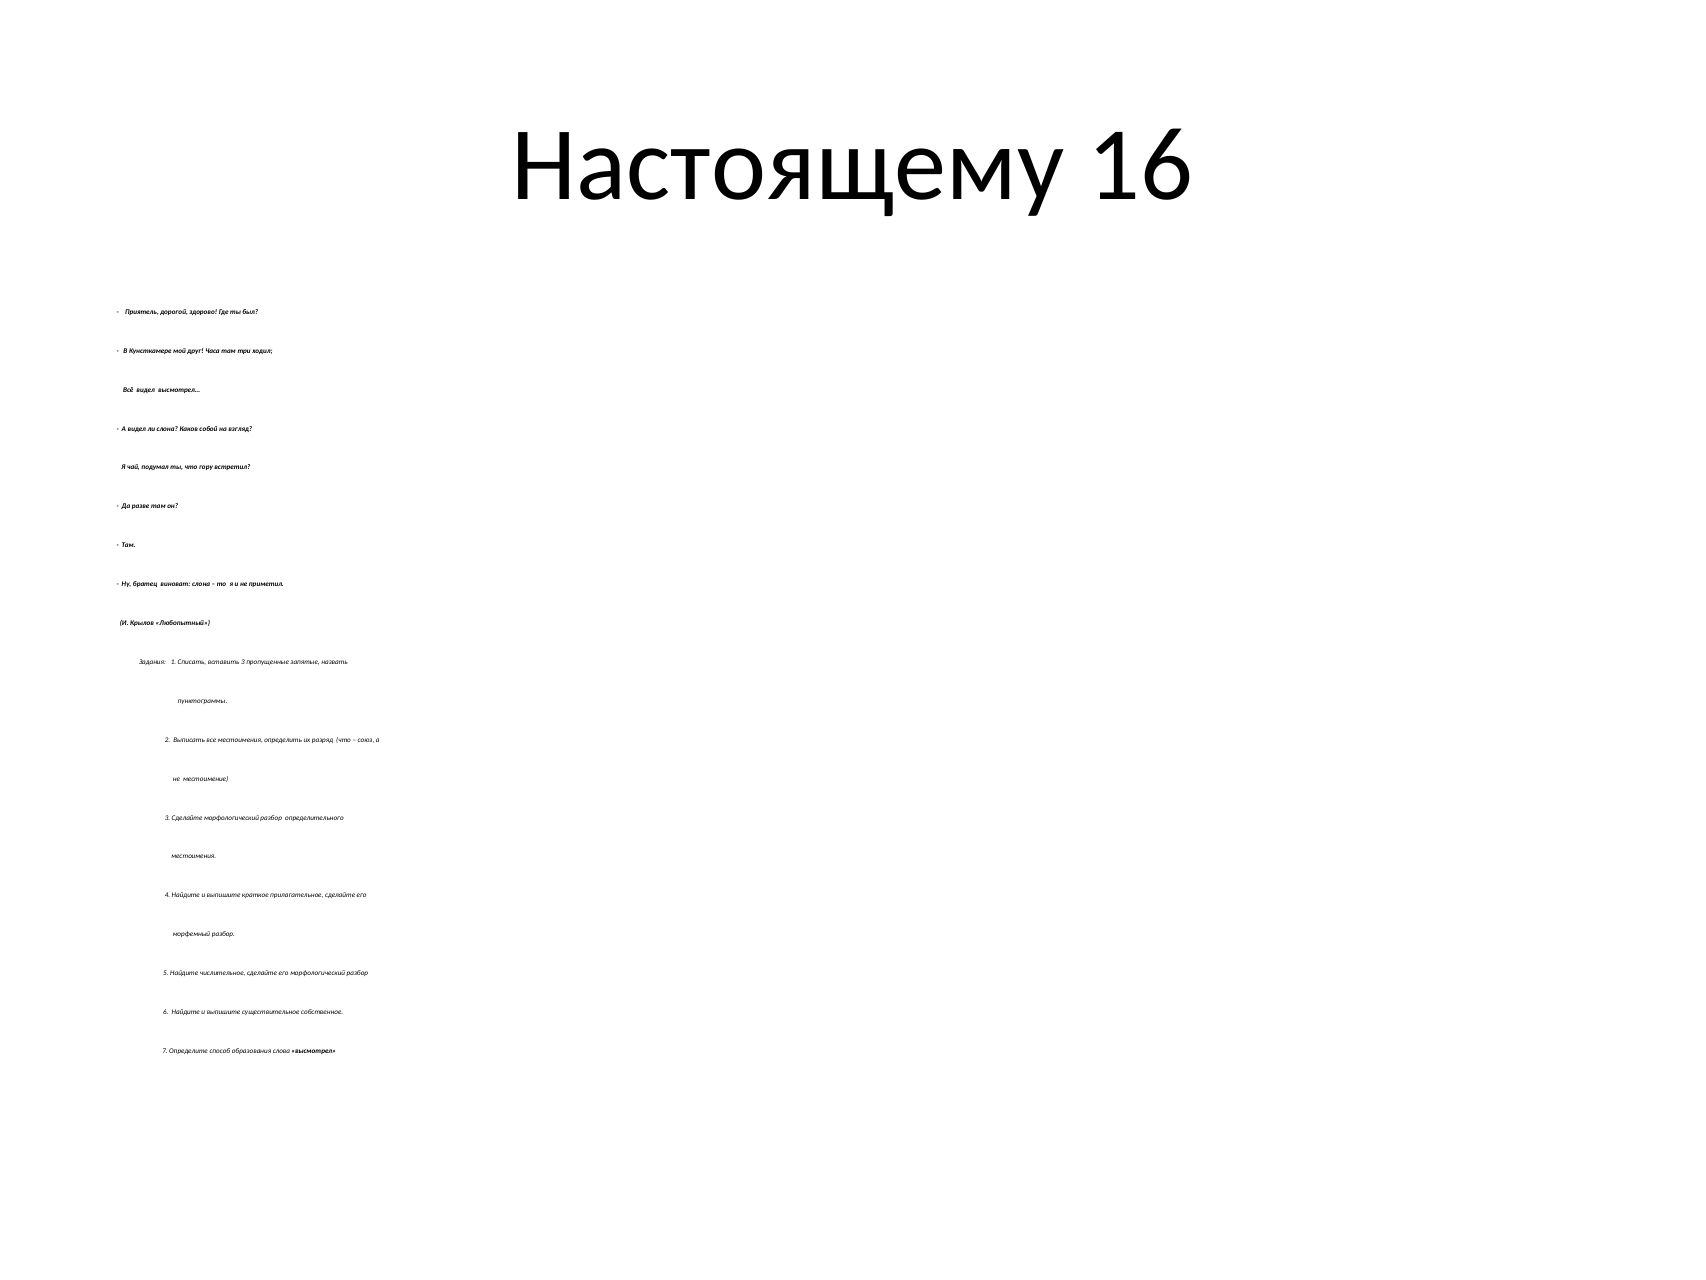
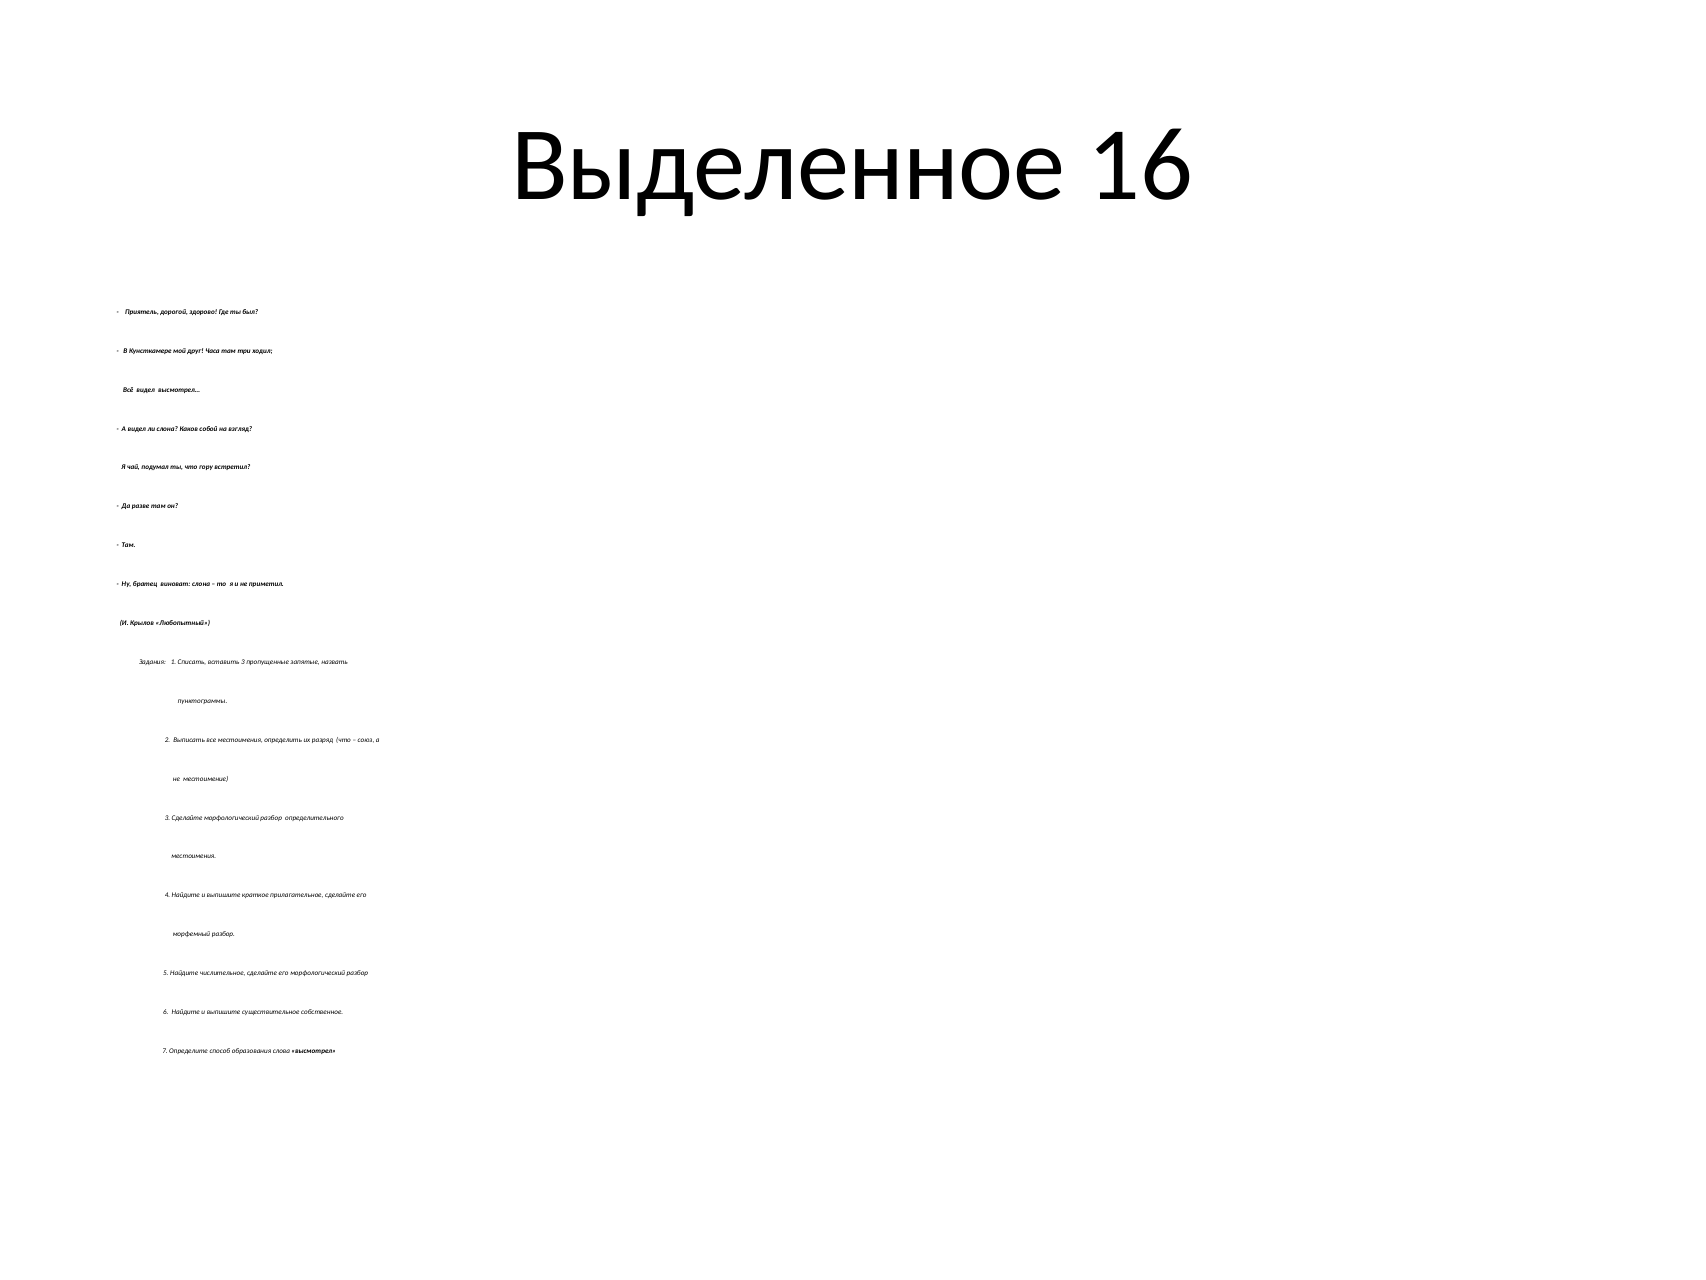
Настоящему: Настоящему -> Выделенное
